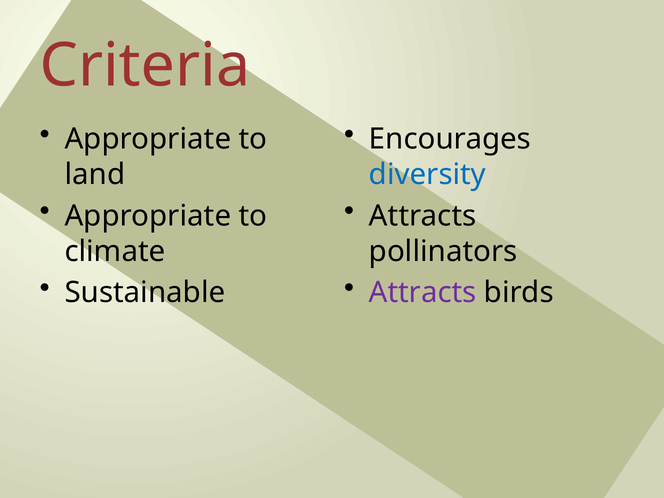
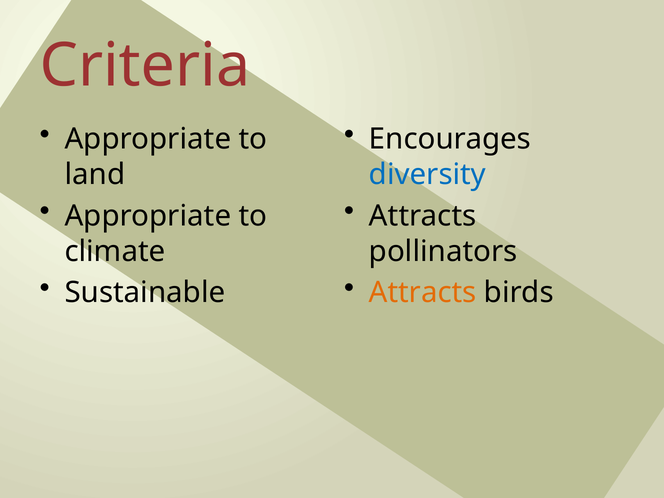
Attracts at (423, 293) colour: purple -> orange
